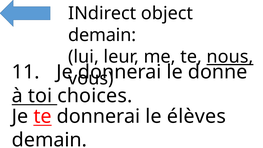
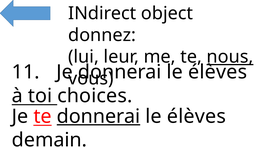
demain at (102, 35): demain -> donnez
donne at (218, 72): donne -> élèves
donnerai at (99, 116) underline: none -> present
